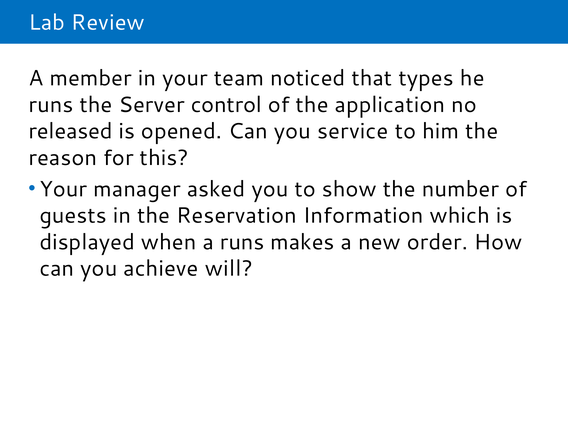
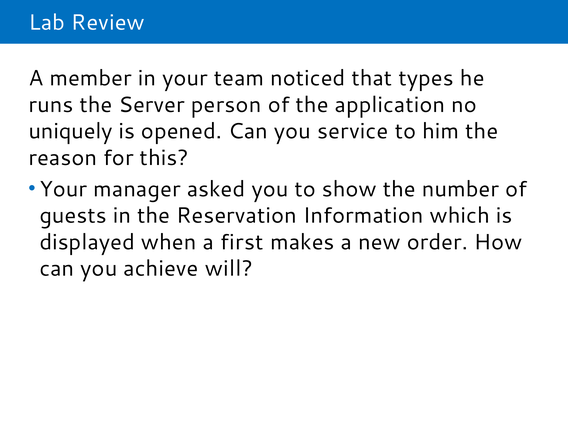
control: control -> person
released: released -> uniquely
a runs: runs -> first
